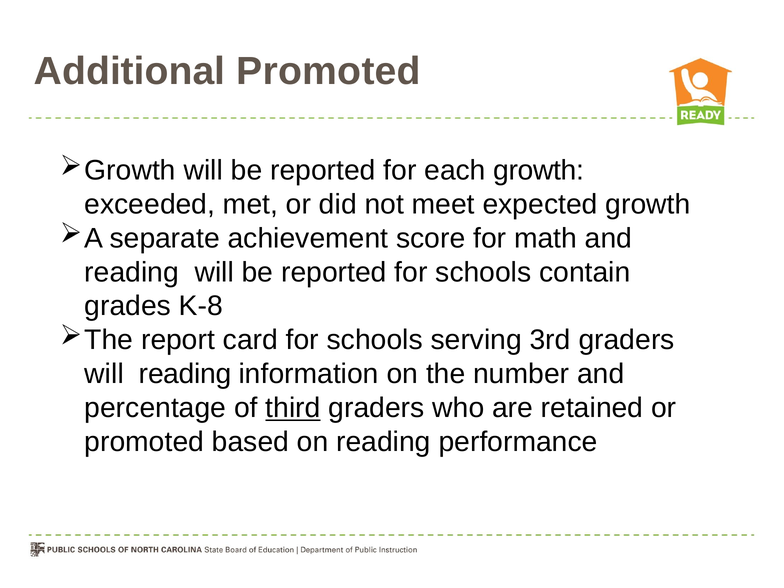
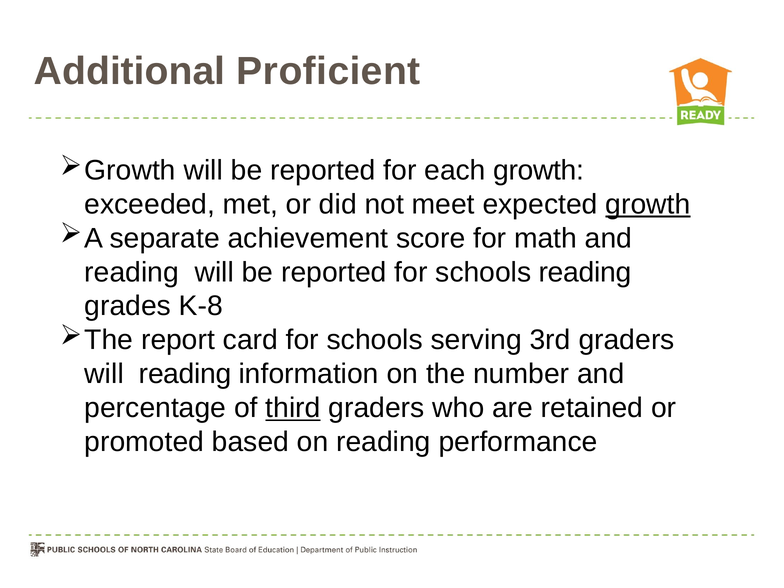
Additional Promoted: Promoted -> Proficient
growth at (648, 204) underline: none -> present
schools contain: contain -> reading
